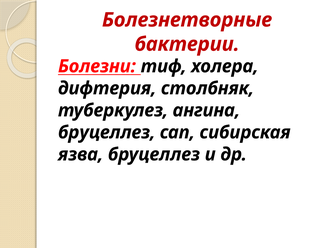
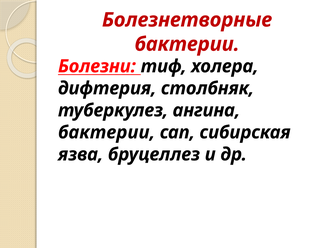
бруцеллез at (107, 132): бруцеллез -> бактерии
